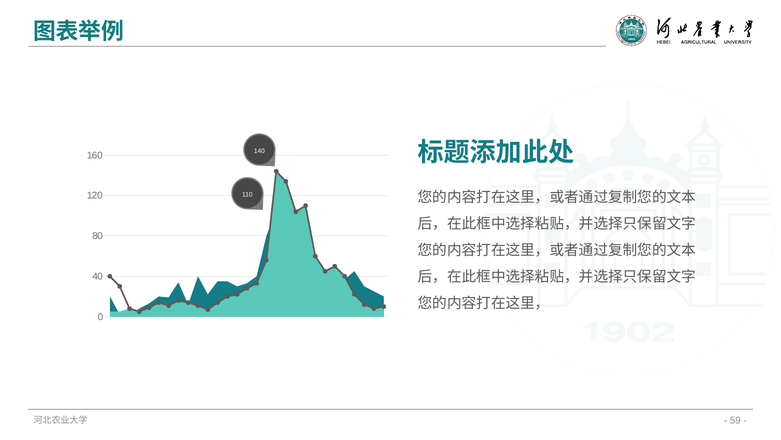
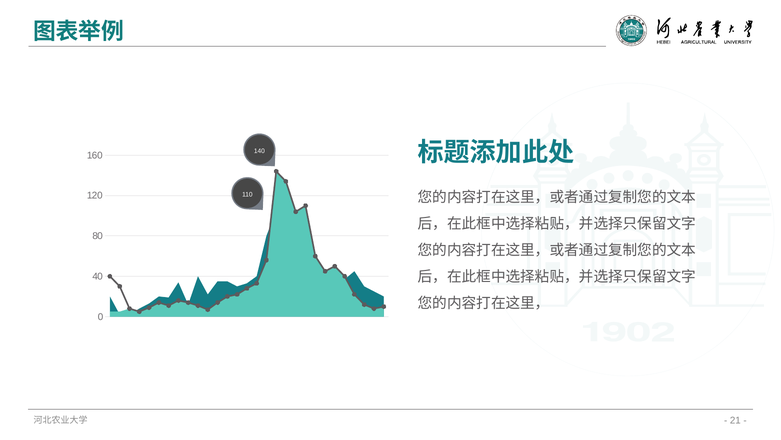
59: 59 -> 21
